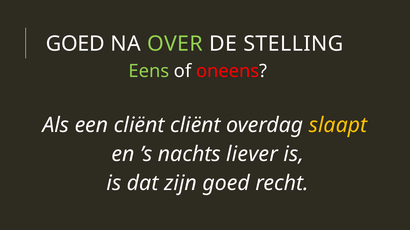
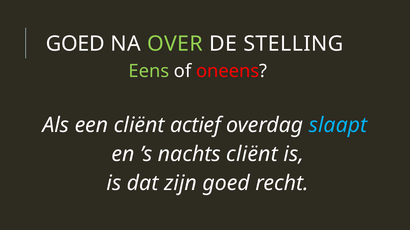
cliënt cliënt: cliënt -> actief
slaapt colour: yellow -> light blue
nachts liever: liever -> cliënt
